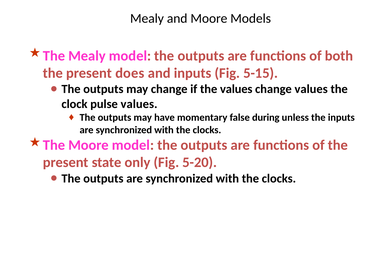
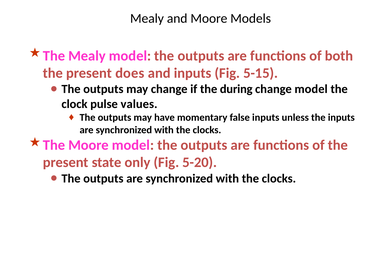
the values: values -> during
change values: values -> model
false during: during -> inputs
